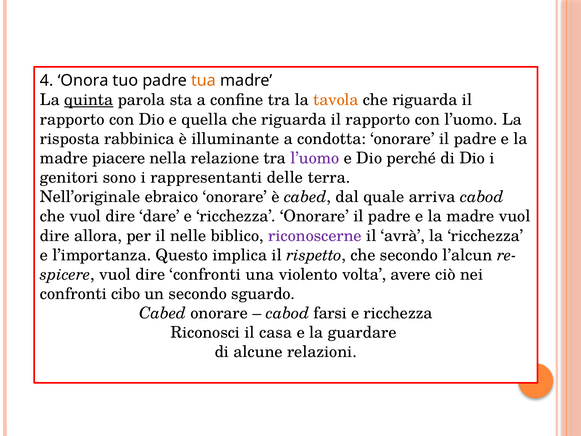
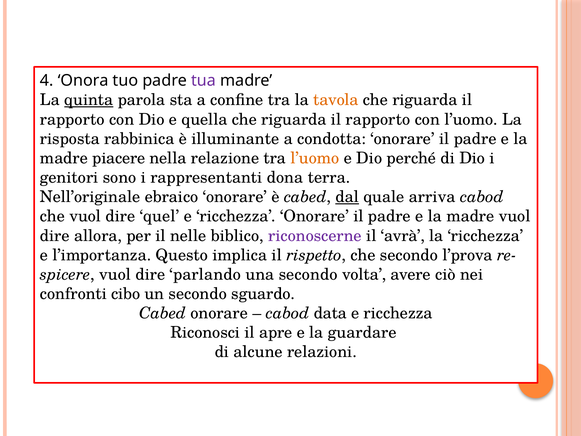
tua colour: orange -> purple
l’uomo at (315, 158) colour: purple -> orange
delle: delle -> dona
dal underline: none -> present
dare: dare -> quel
l’alcun: l’alcun -> l’prova
dire confronti: confronti -> parlando
una violento: violento -> secondo
farsi: farsi -> data
casa: casa -> apre
